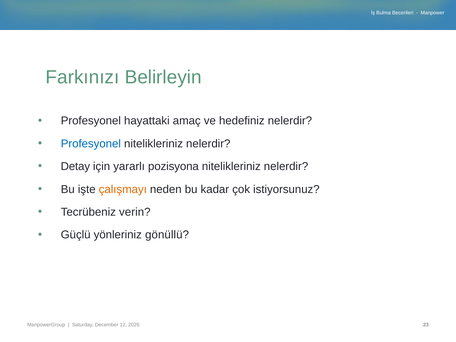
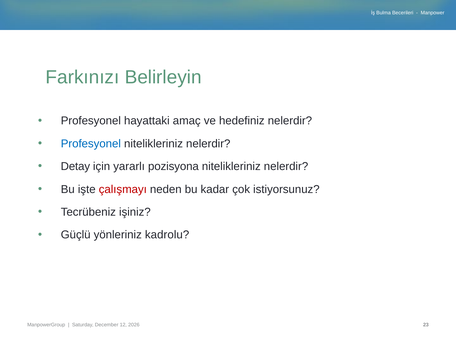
çalışmayı colour: orange -> red
verin: verin -> işiniz
gönüllü: gönüllü -> kadrolu
